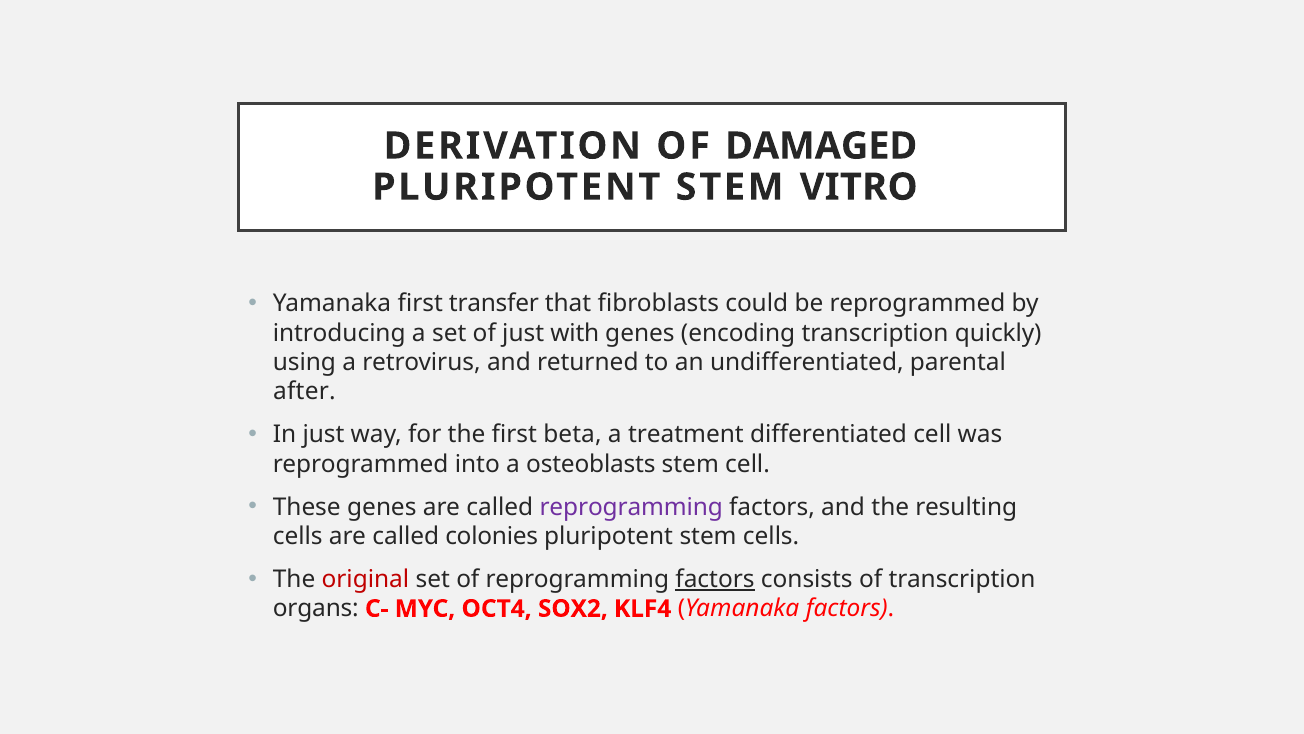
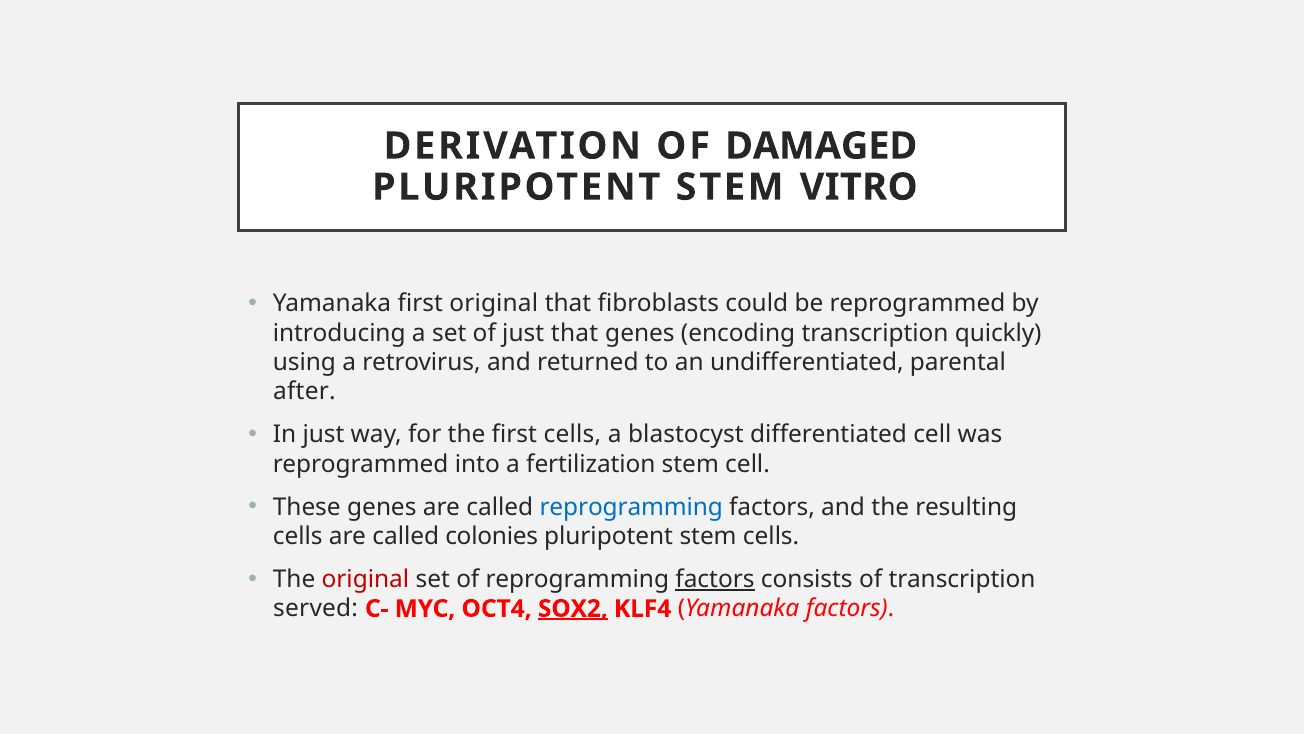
first transfer: transfer -> original
just with: with -> that
first beta: beta -> cells
treatment: treatment -> blastocyst
osteoblasts: osteoblasts -> fertilization
reprogramming at (631, 507) colour: purple -> blue
organs: organs -> served
SOX2 underline: none -> present
